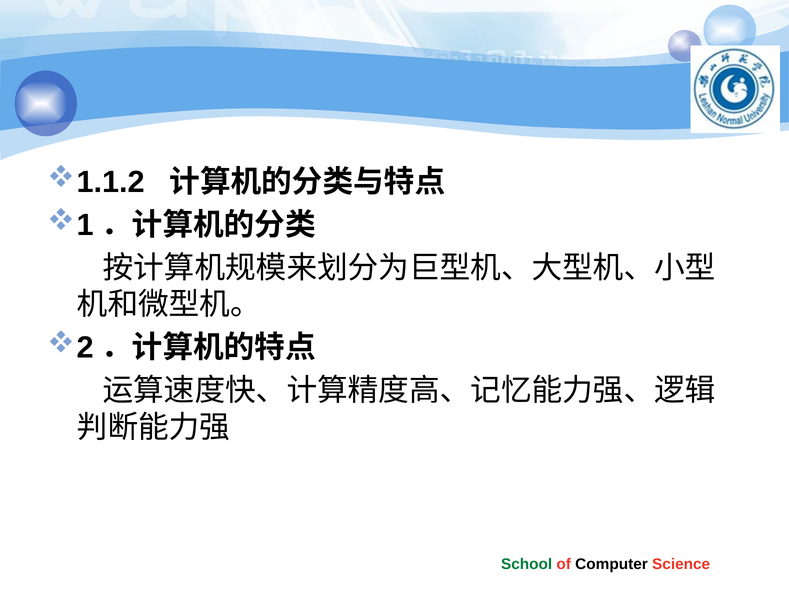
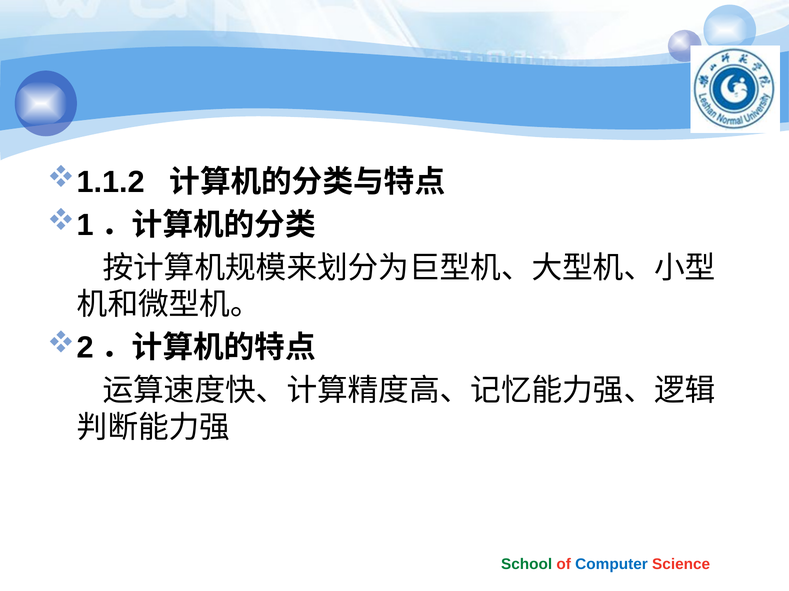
Computer colour: black -> blue
